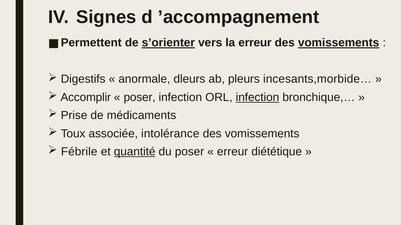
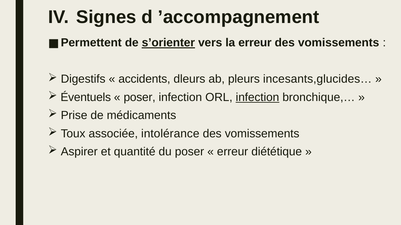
vomissements at (339, 43) underline: present -> none
anormale: anormale -> accidents
incesants,morbide…: incesants,morbide… -> incesants,glucides…
Accomplir: Accomplir -> Éventuels
Fébrile: Fébrile -> Aspirer
quantité underline: present -> none
